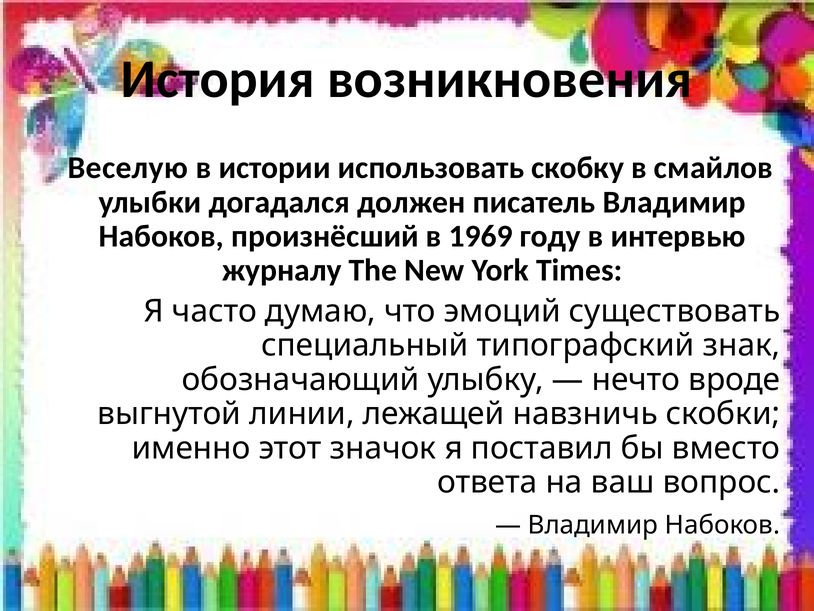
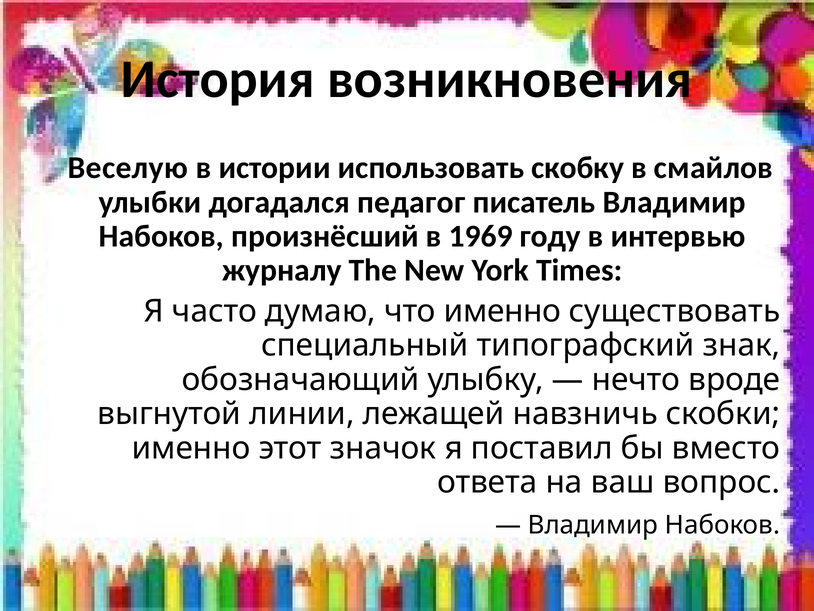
должен: должен -> педагог
что эмоций: эмоций -> именно
